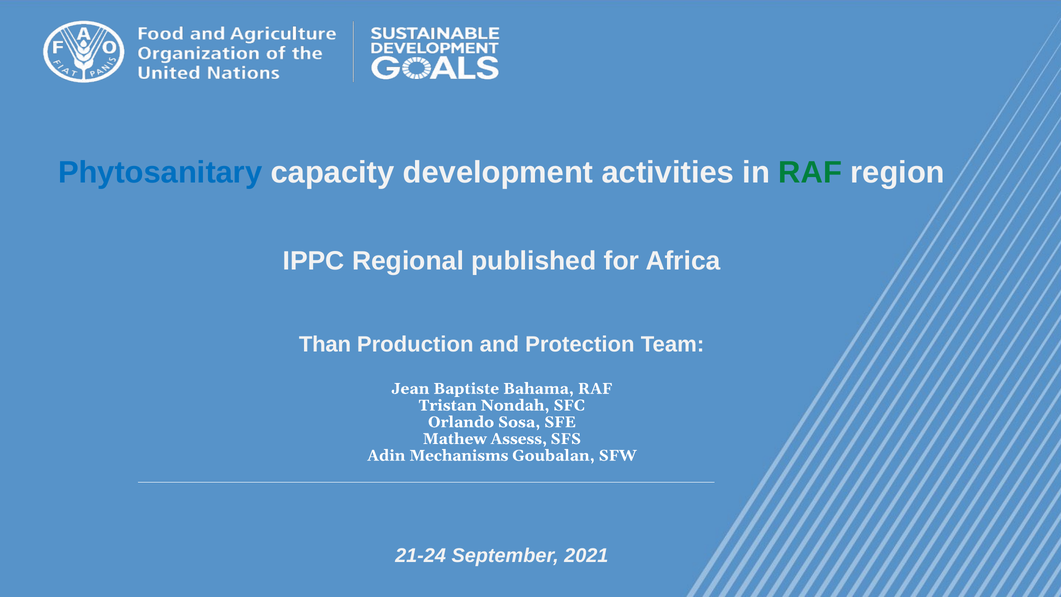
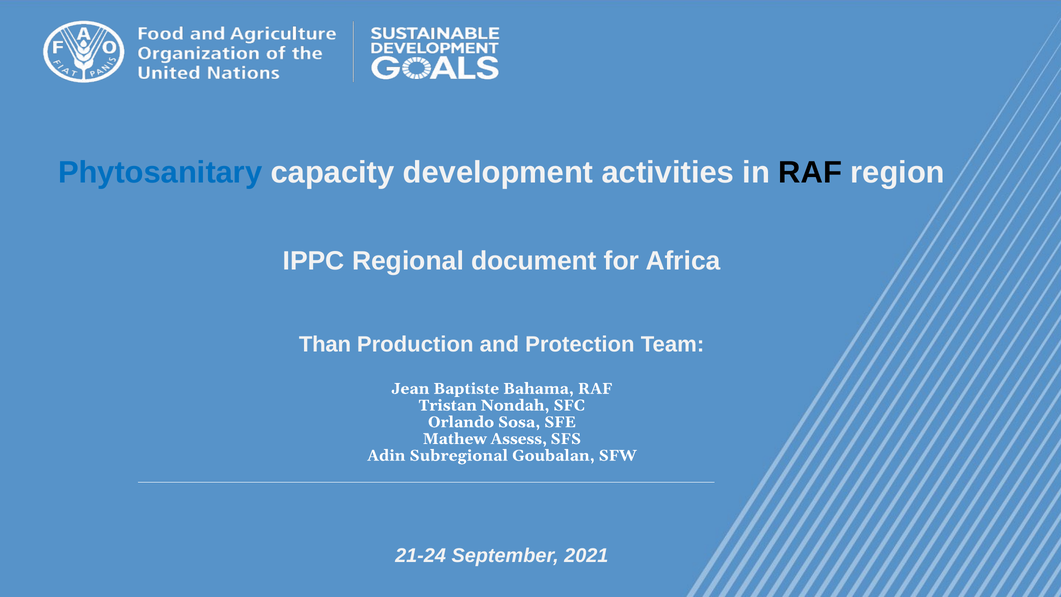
RAF at (810, 172) colour: green -> black
published: published -> document
Mechanisms: Mechanisms -> Subregional
